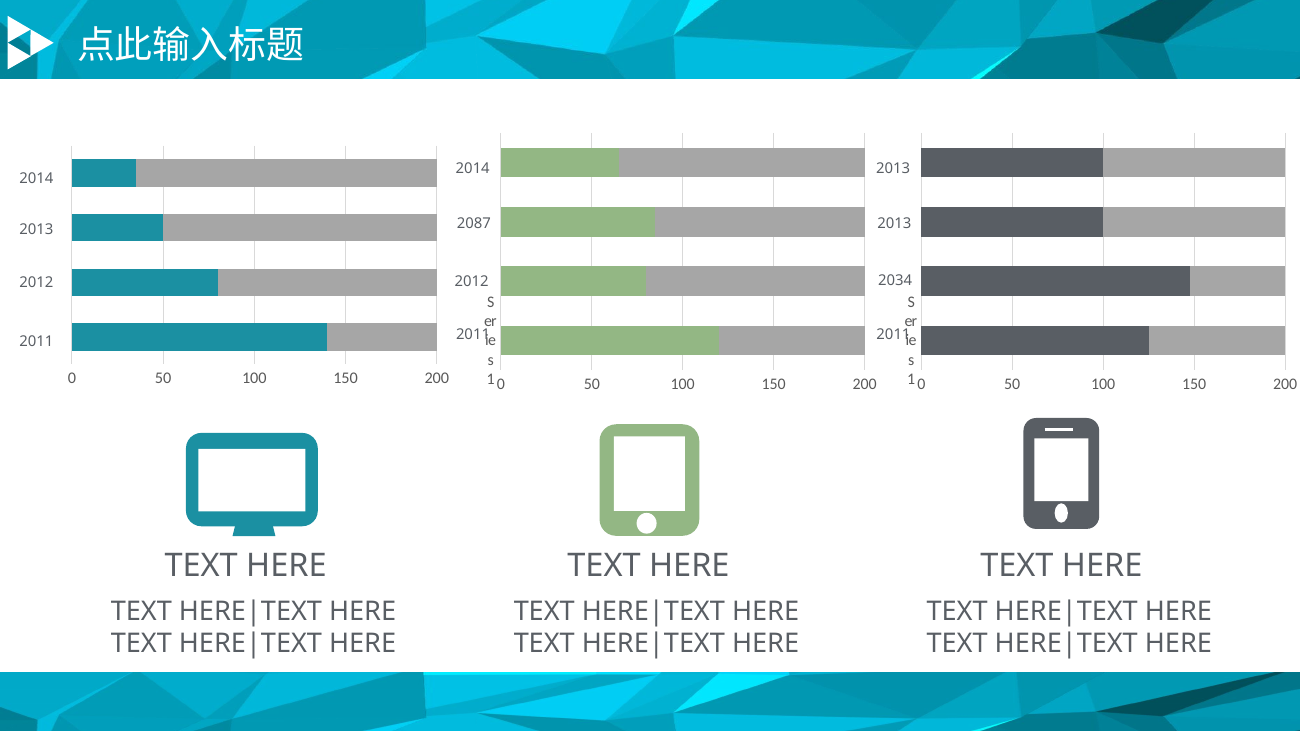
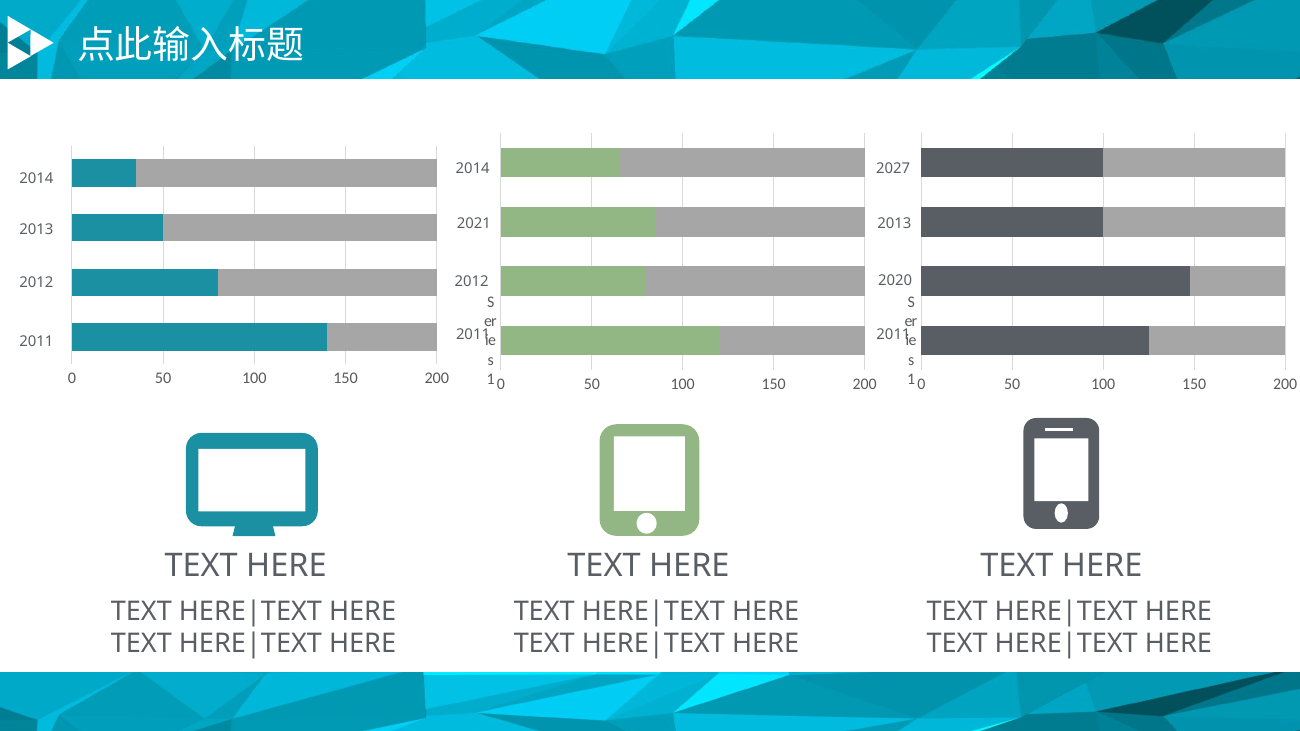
2013 at (893, 168): 2013 -> 2027
2087: 2087 -> 2021
2034: 2034 -> 2020
